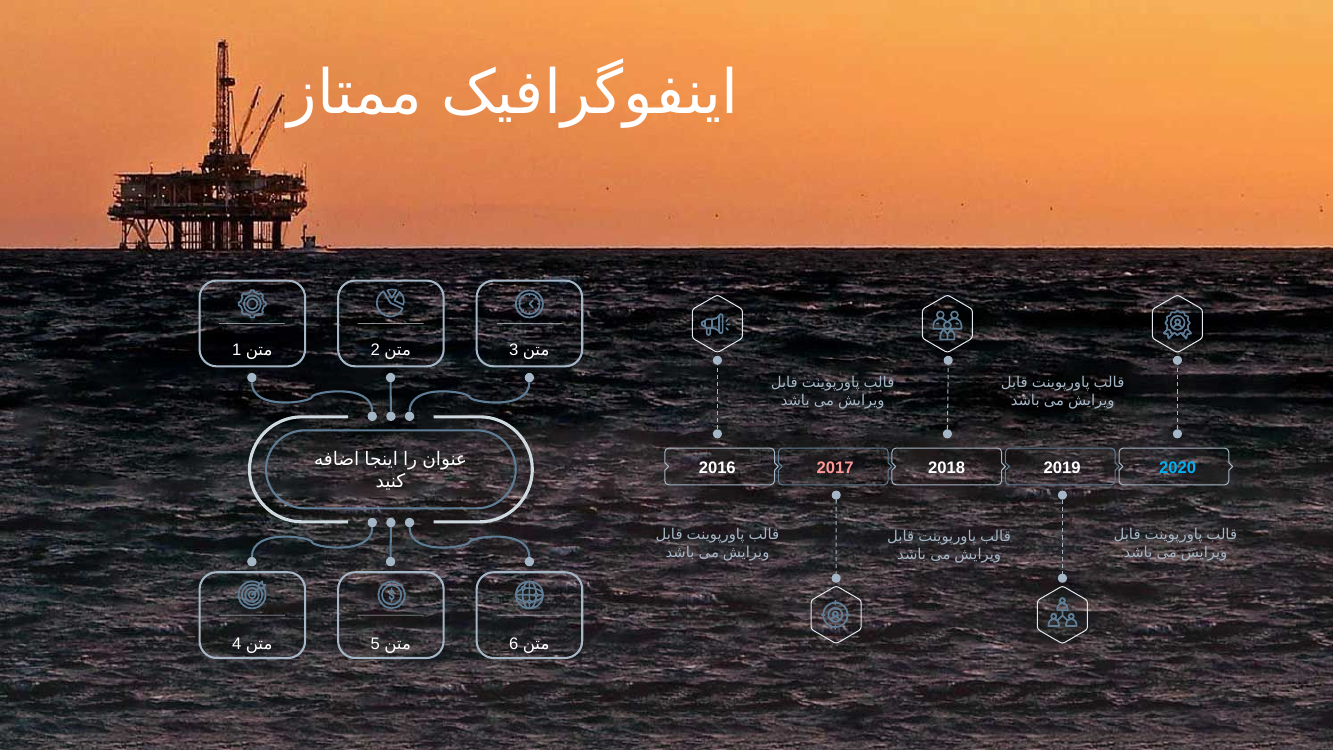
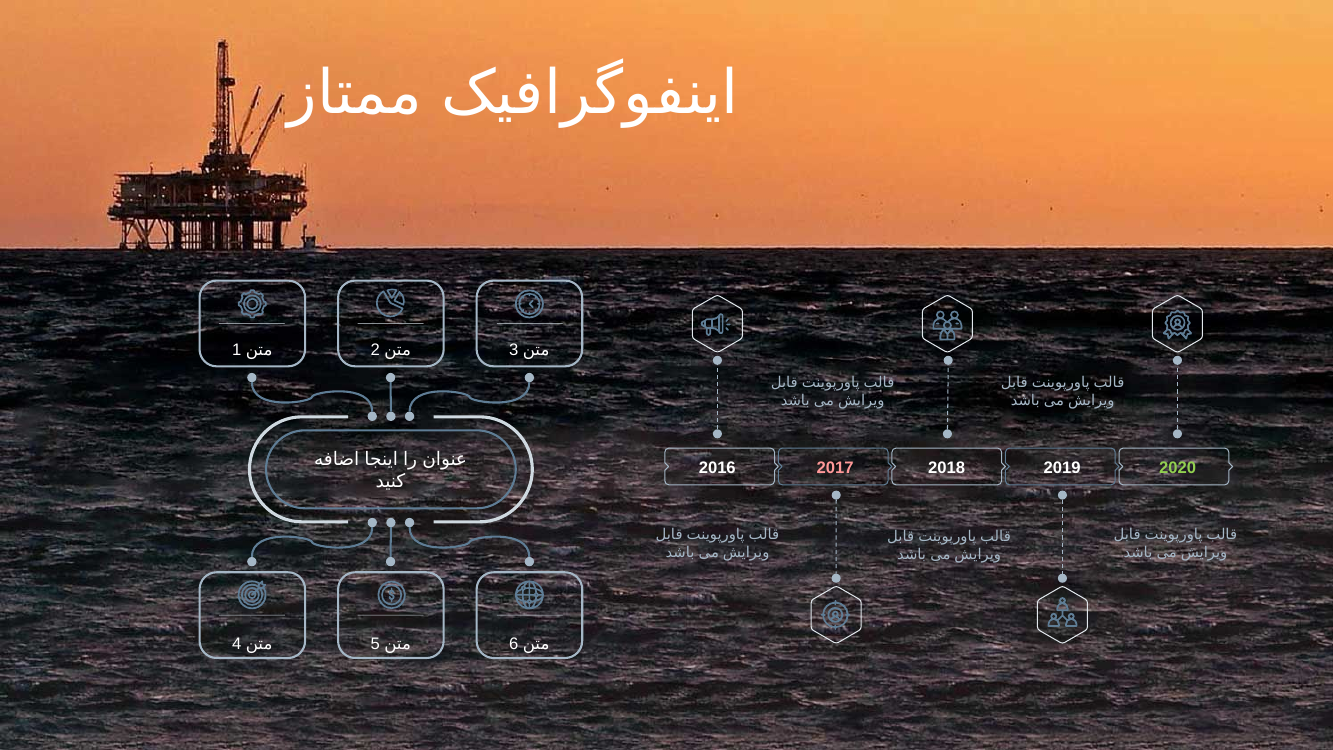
2020 colour: light blue -> light green
